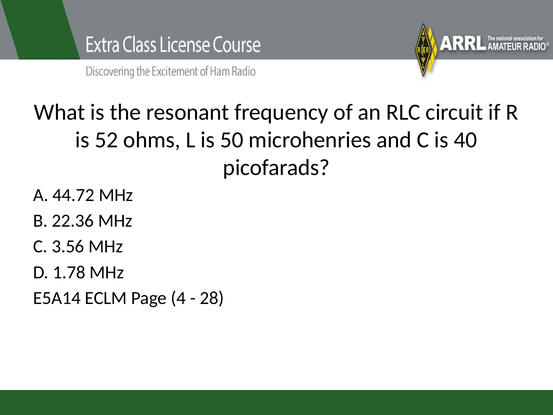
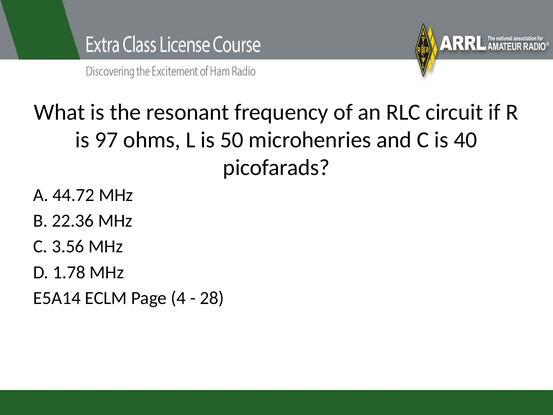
52: 52 -> 97
